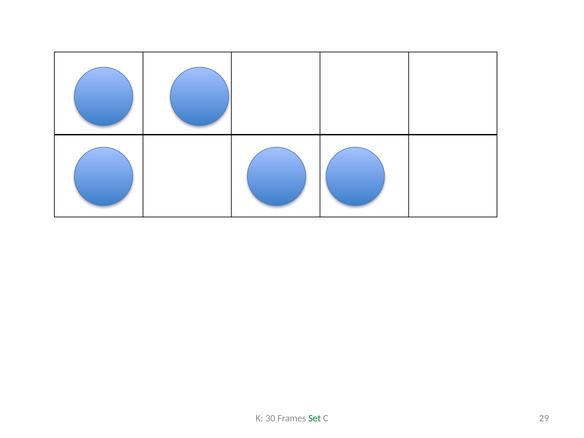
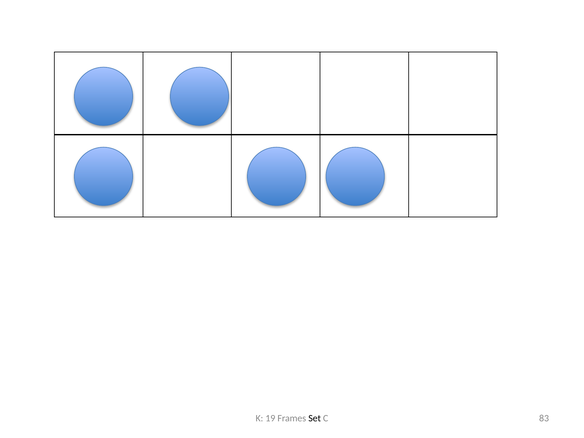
30: 30 -> 19
Set colour: green -> black
29: 29 -> 83
